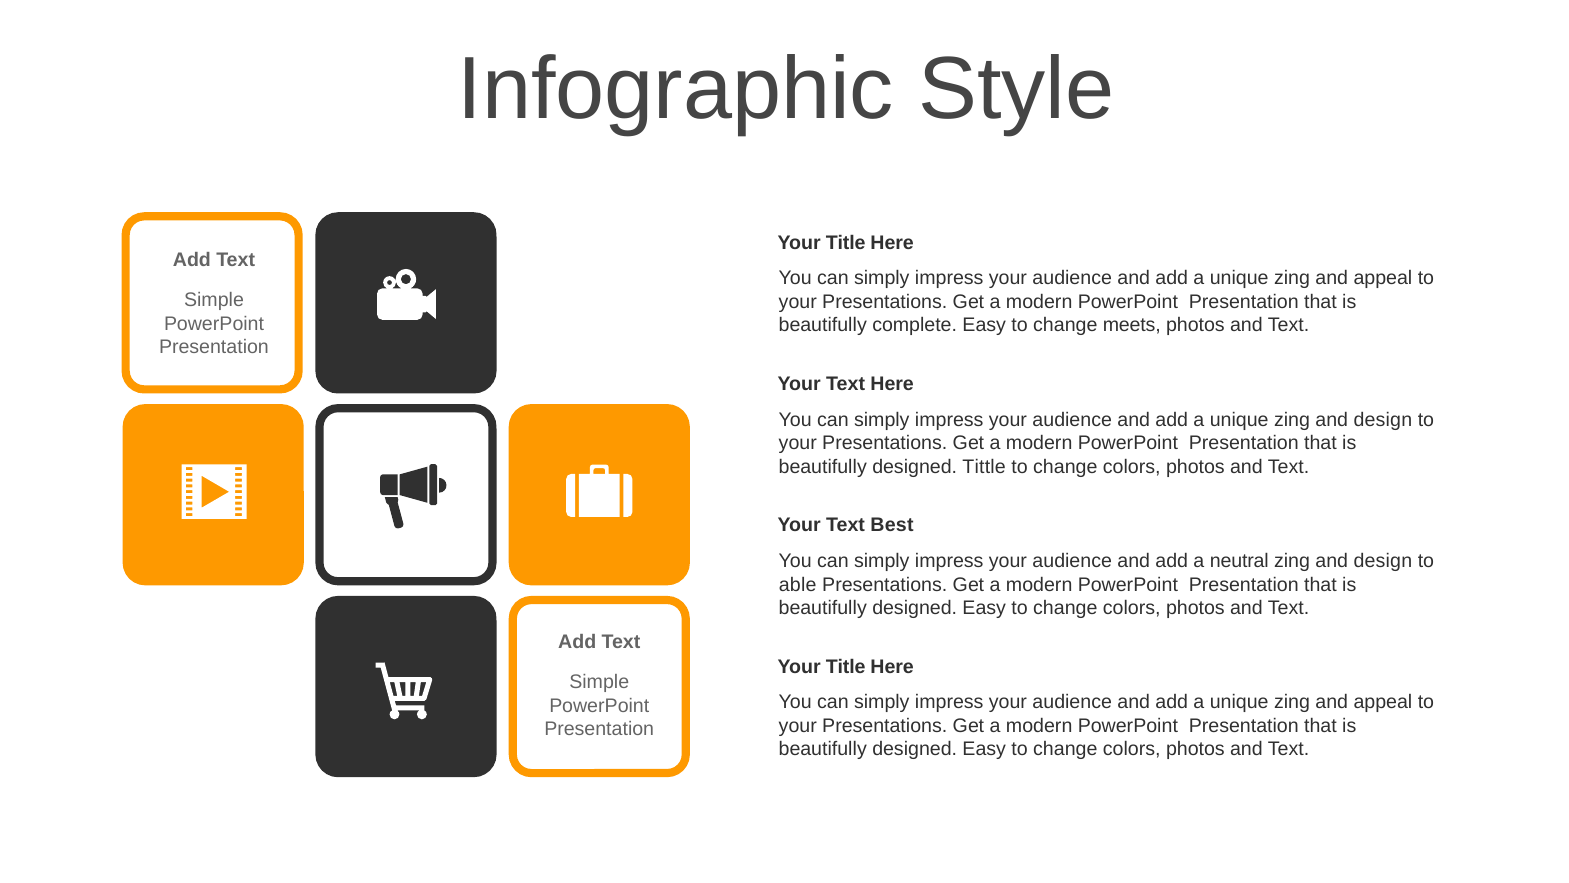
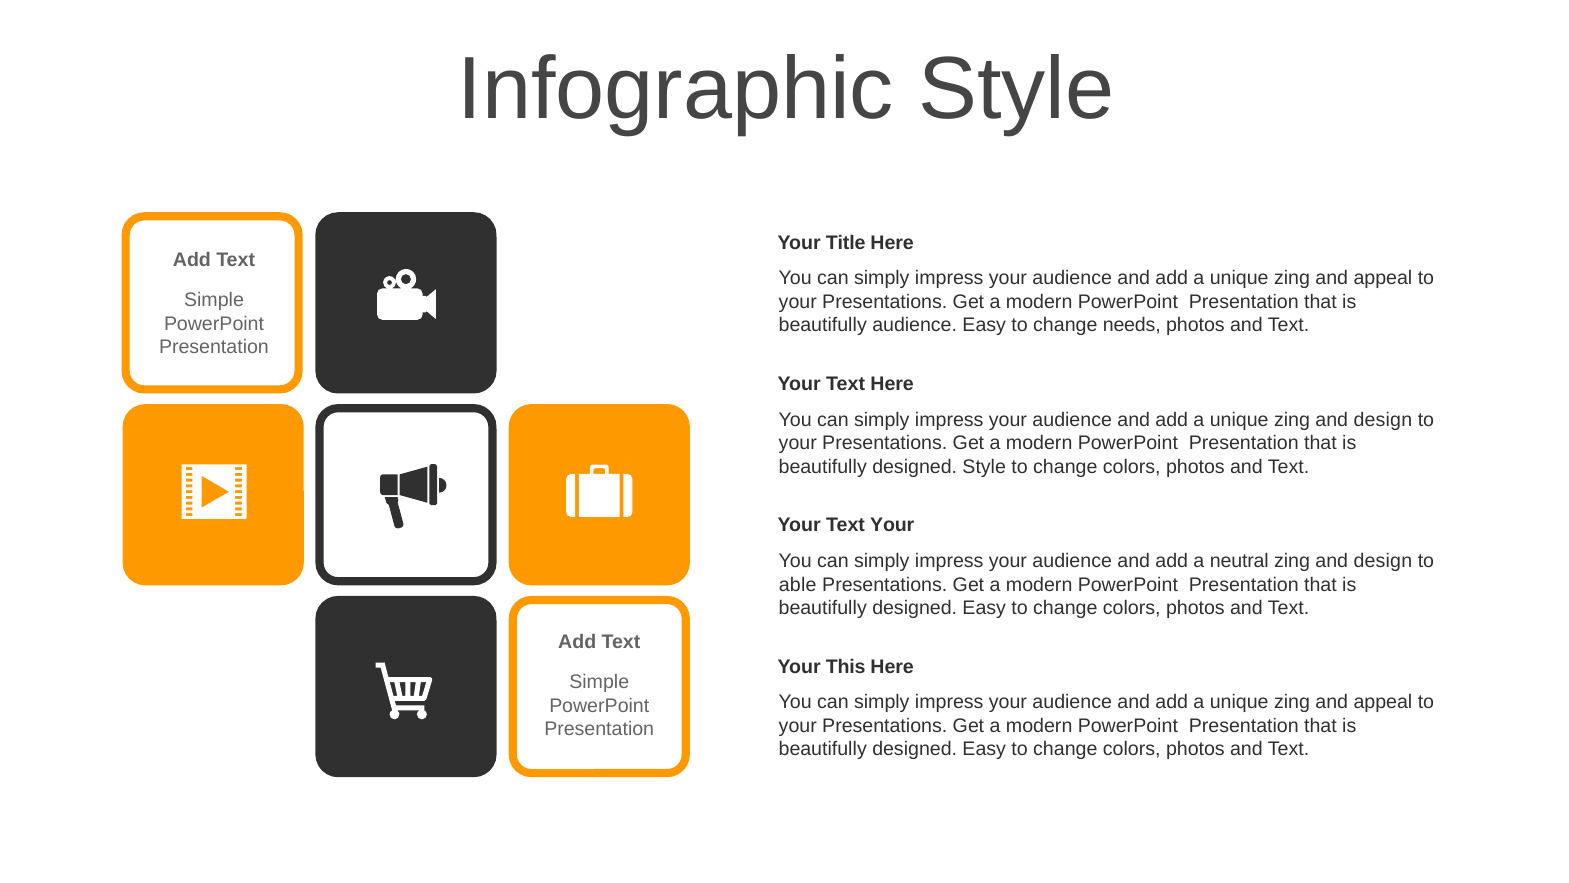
beautifully complete: complete -> audience
meets: meets -> needs
designed Tittle: Tittle -> Style
Your Text Best: Best -> Your
Title at (846, 666): Title -> This
